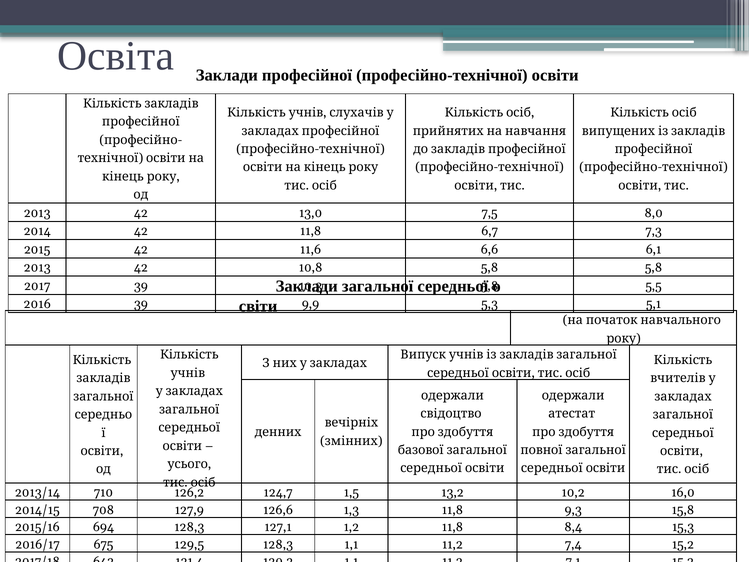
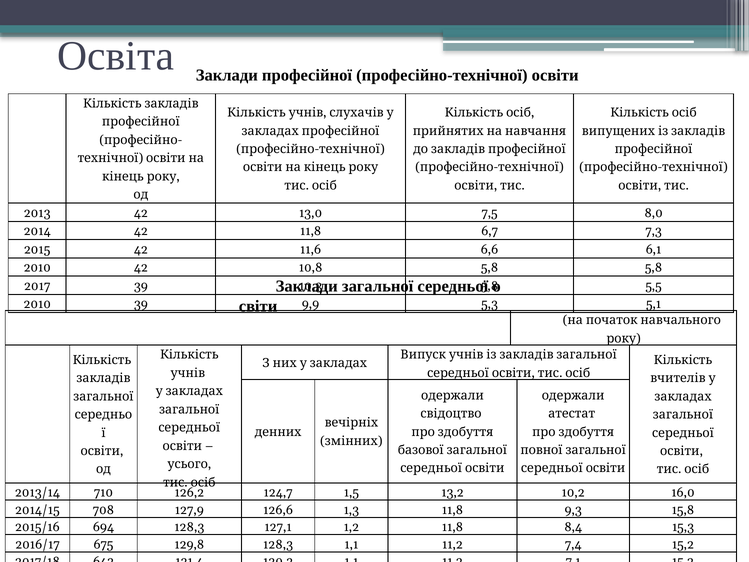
2013 at (37, 268): 2013 -> 2010
2016 at (37, 304): 2016 -> 2010
129,5: 129,5 -> 129,8
